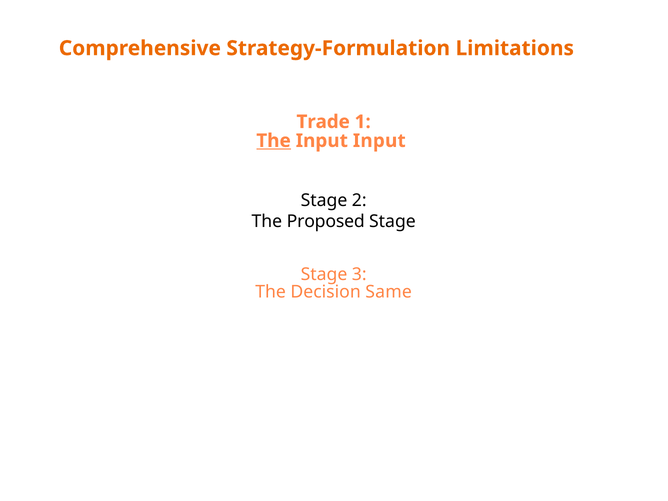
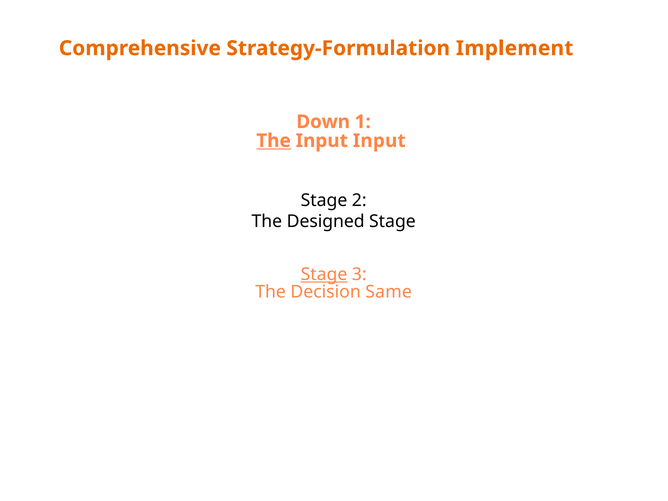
Limitations: Limitations -> Implement
Trade: Trade -> Down
Proposed: Proposed -> Designed
Stage at (324, 274) underline: none -> present
